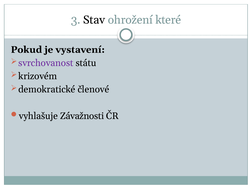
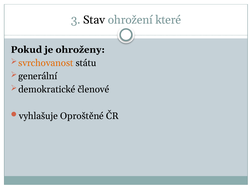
vystavení: vystavení -> ohroženy
svrchovanost colour: purple -> orange
krizovém: krizovém -> generální
Závažnosti: Závažnosti -> Oproštěné
